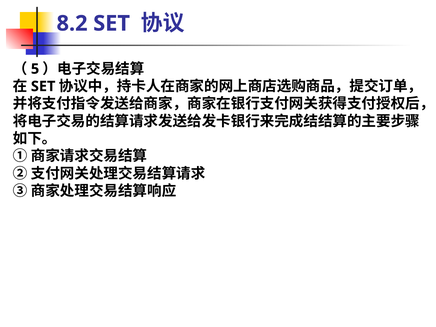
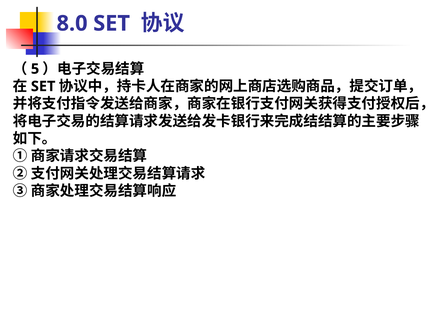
8.2: 8.2 -> 8.0
